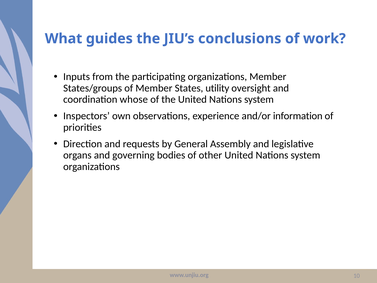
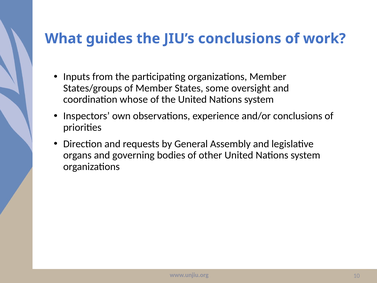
utility: utility -> some
and/or information: information -> conclusions
